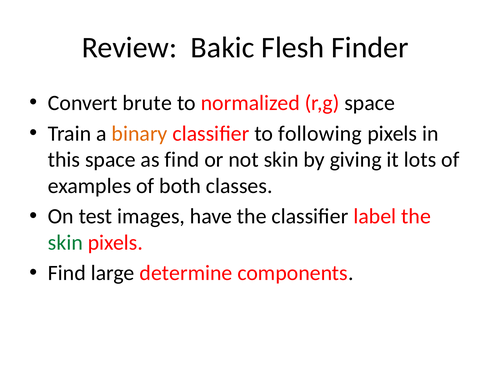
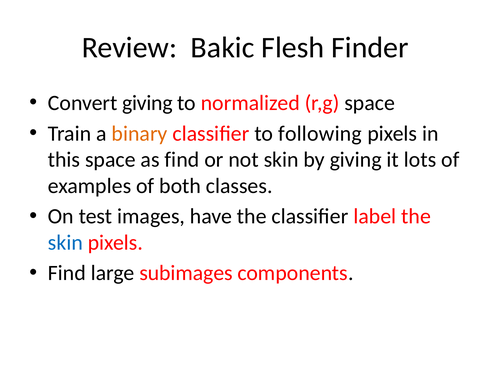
Convert brute: brute -> giving
skin at (65, 243) colour: green -> blue
determine: determine -> subimages
